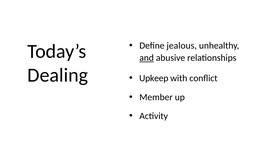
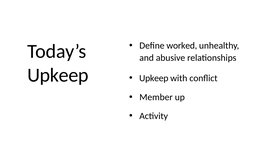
jealous: jealous -> worked
and underline: present -> none
Dealing at (58, 75): Dealing -> Upkeep
